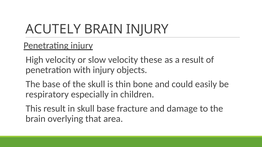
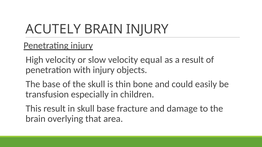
these: these -> equal
respiratory: respiratory -> transfusion
